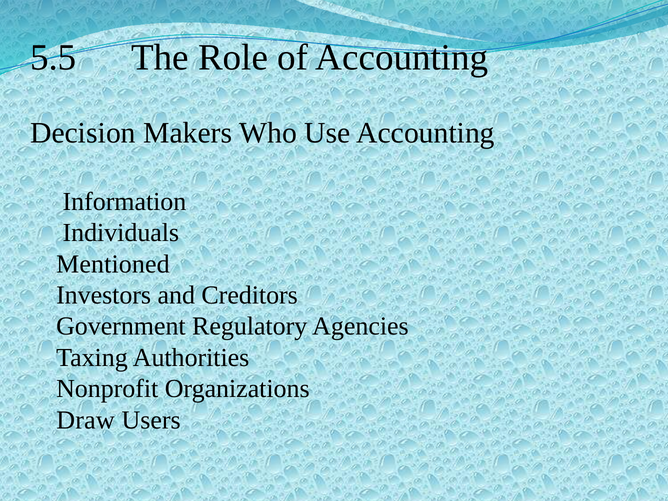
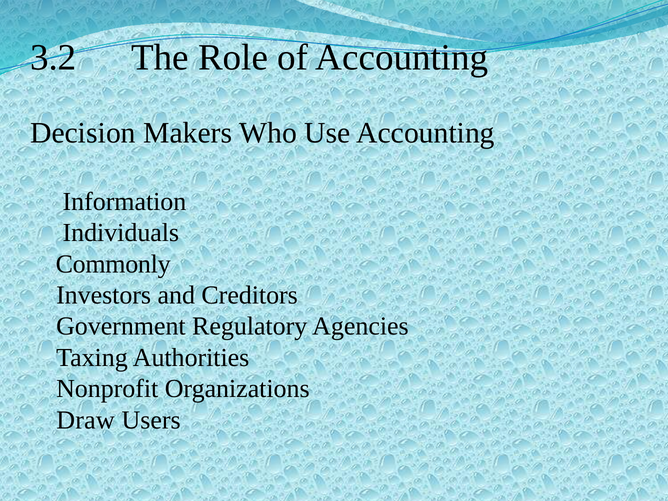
5.5: 5.5 -> 3.2
Mentioned: Mentioned -> Commonly
